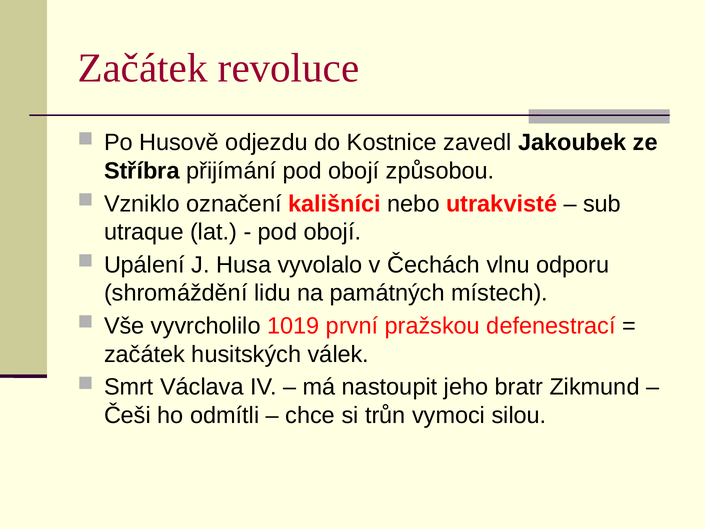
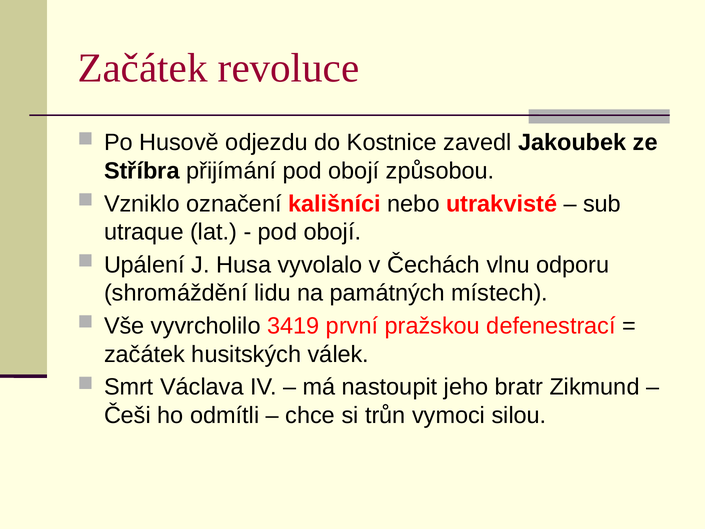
1019: 1019 -> 3419
